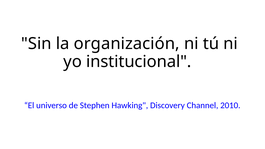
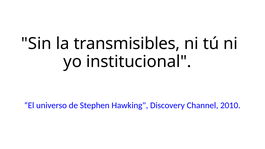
organización: organización -> transmisibles
